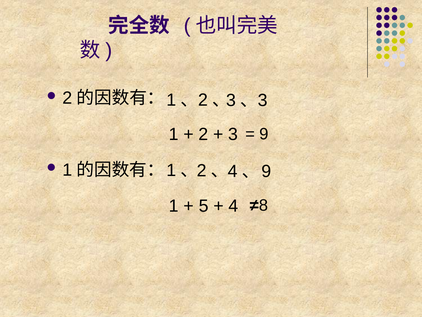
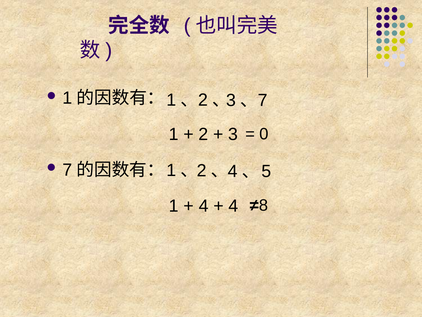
2 at (68, 98): 2 -> 1
3 at (263, 100): 3 -> 7
9 at (264, 134): 9 -> 0
9 at (266, 171): 9 -> 5
1 at (67, 170): 1 -> 7
5 at (204, 206): 5 -> 4
